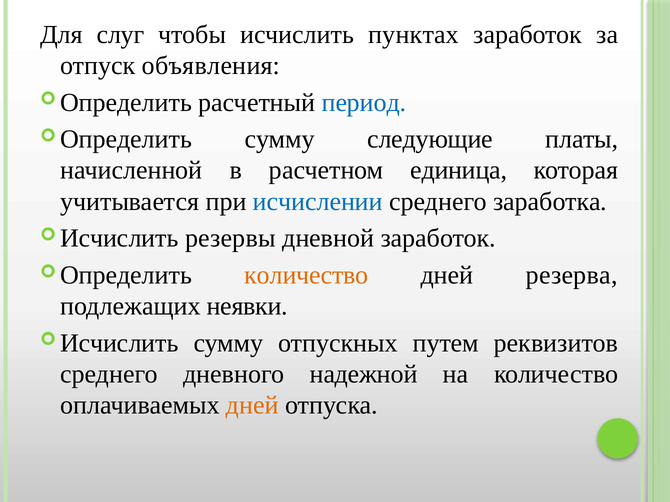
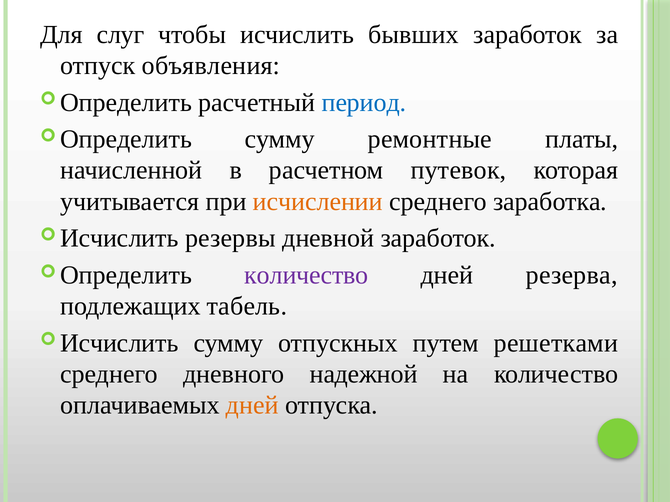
пунктах: пунктах -> бывших
следующие: следующие -> ремонтные
единица: единица -> путевок
исчислении colour: blue -> orange
количество at (306, 275) colour: orange -> purple
неявки: неявки -> табель
реквизитов: реквизитов -> решетками
